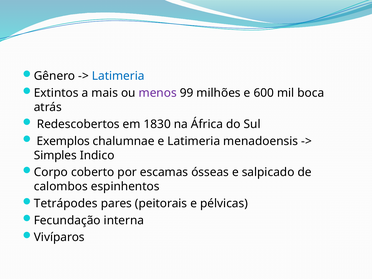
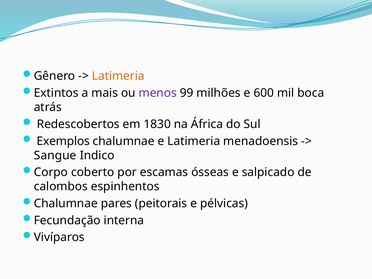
Latimeria at (118, 76) colour: blue -> orange
Simples: Simples -> Sangue
Tetrápodes at (66, 203): Tetrápodes -> Chalumnae
